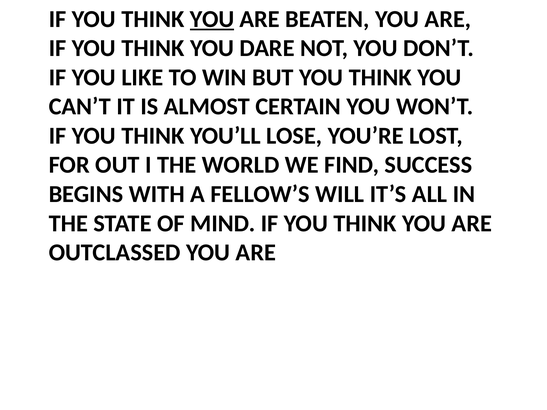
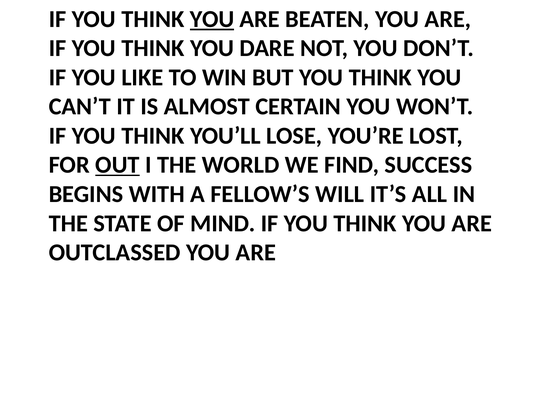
OUT underline: none -> present
